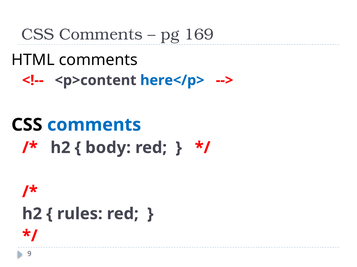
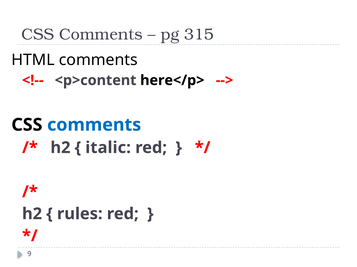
169: 169 -> 315
here</p> colour: blue -> black
body: body -> italic
